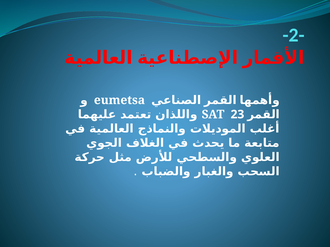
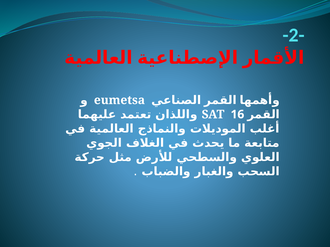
23: 23 -> 16
